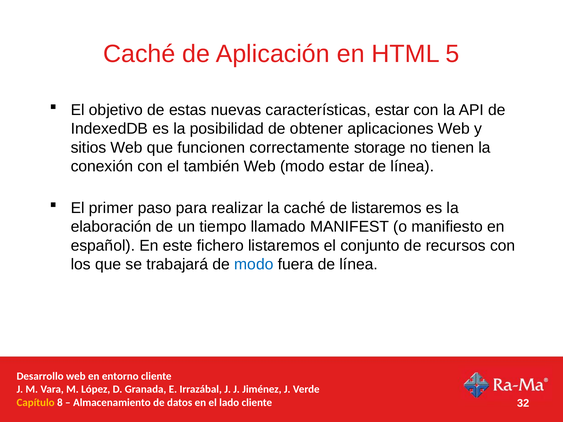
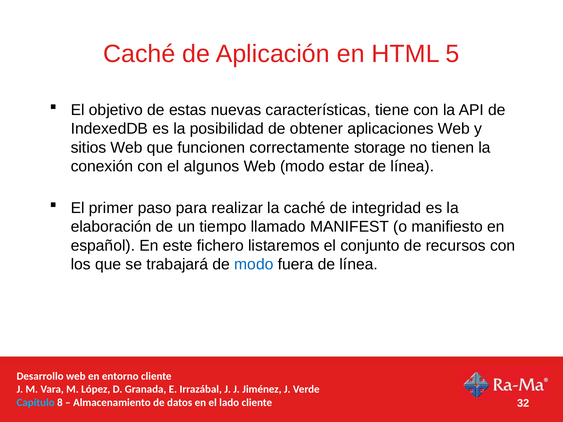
características estar: estar -> tiene
también: también -> algunos
de listaremos: listaremos -> integridad
Capítulo colour: yellow -> light blue
